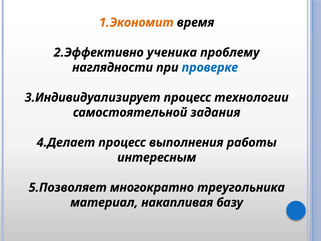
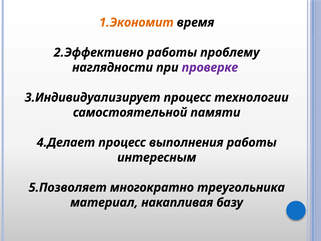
2.Эффективно ученика: ученика -> работы
проверке colour: blue -> purple
задания: задания -> памяти
